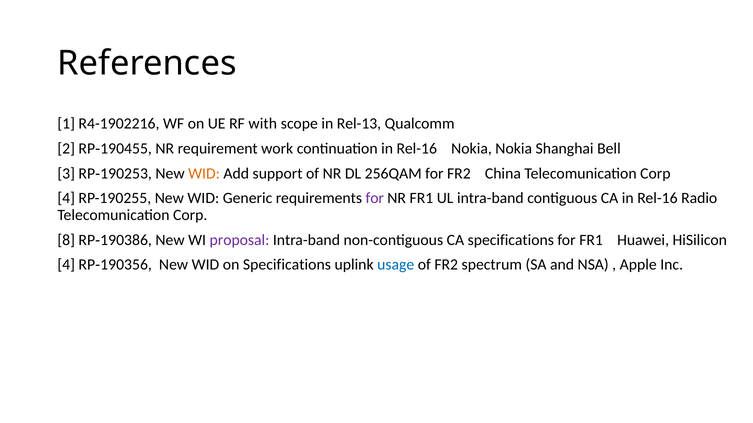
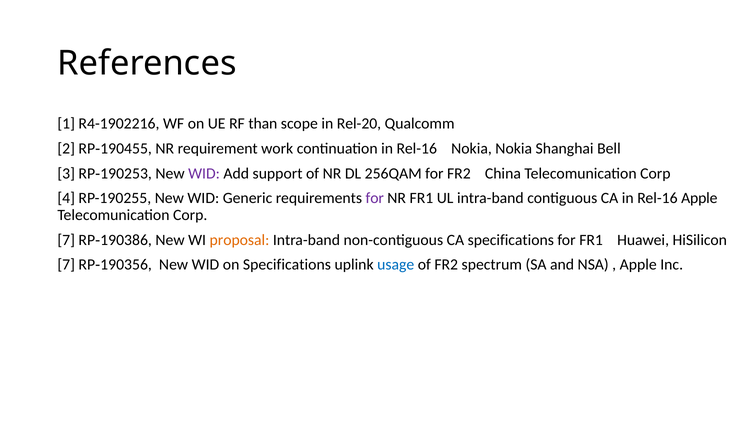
with: with -> than
Rel-13: Rel-13 -> Rel-20
WID at (204, 174) colour: orange -> purple
Rel-16 Radio: Radio -> Apple
8 at (66, 240): 8 -> 7
proposal colour: purple -> orange
4 at (66, 265): 4 -> 7
